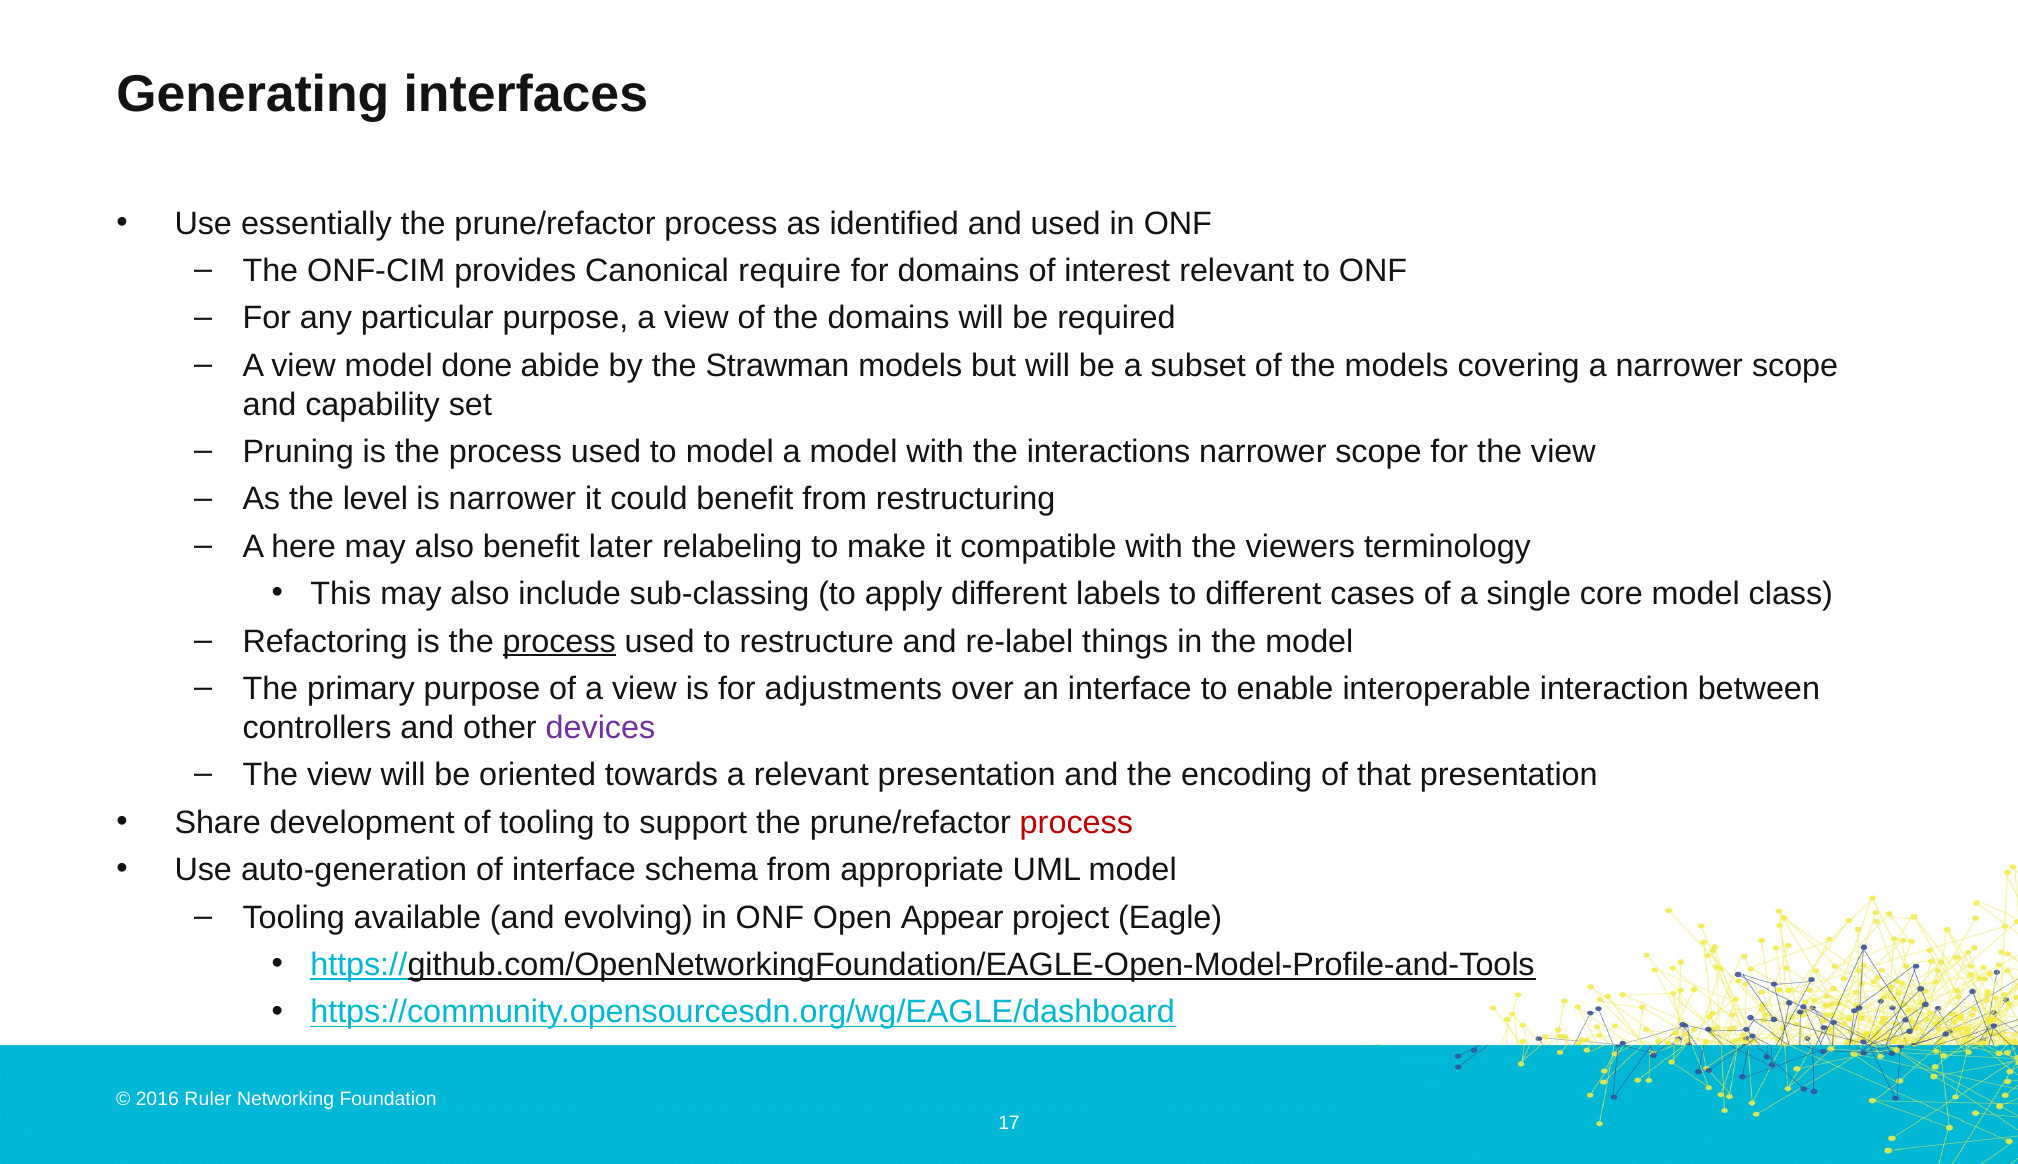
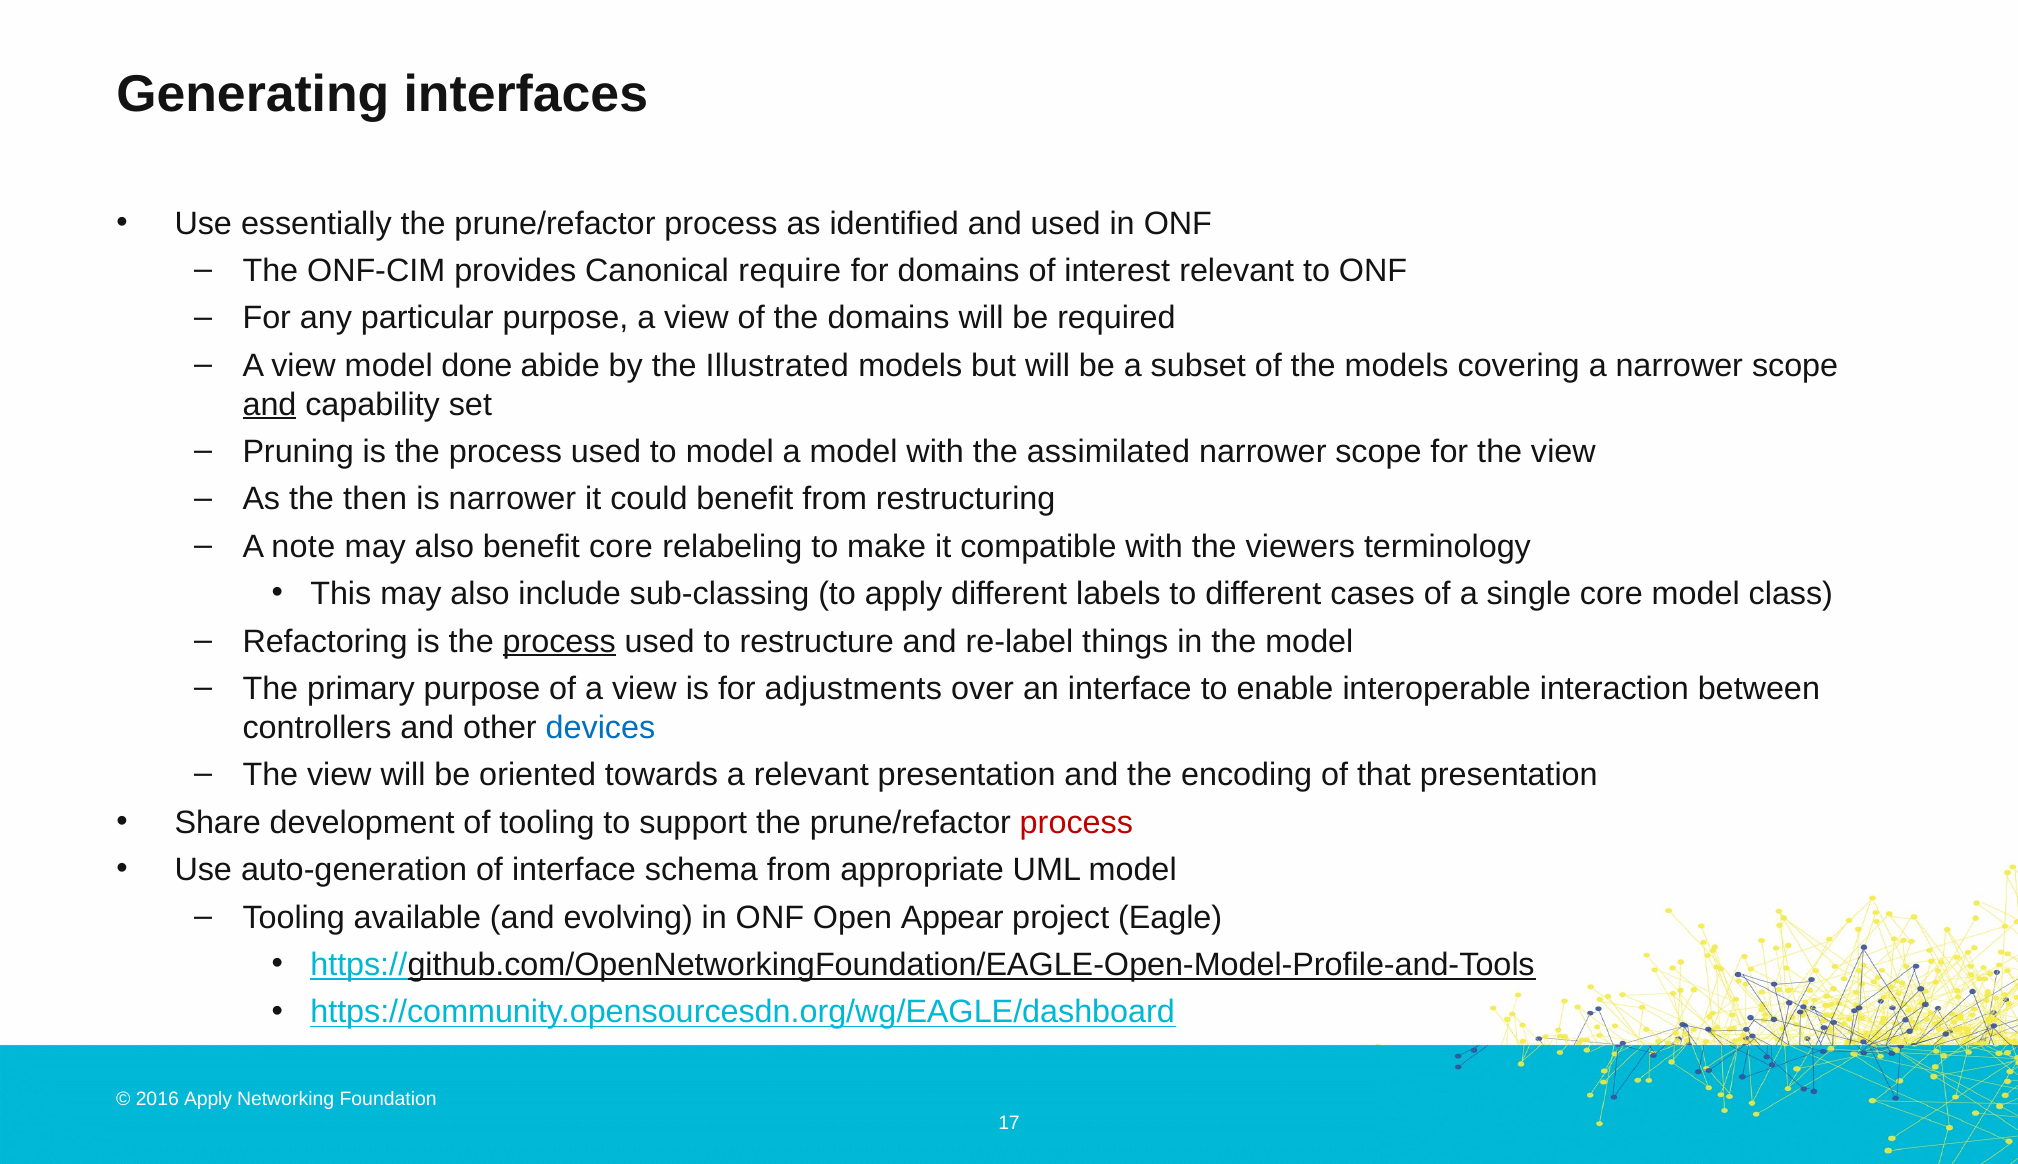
Strawman: Strawman -> Illustrated
and at (270, 405) underline: none -> present
interactions: interactions -> assimilated
level: level -> then
here: here -> note
benefit later: later -> core
devices colour: purple -> blue
Ruler at (208, 1100): Ruler -> Apply
